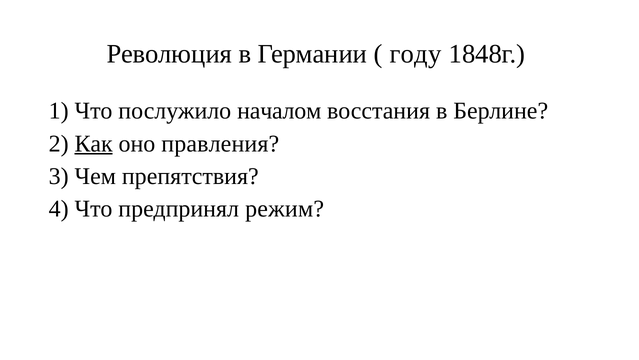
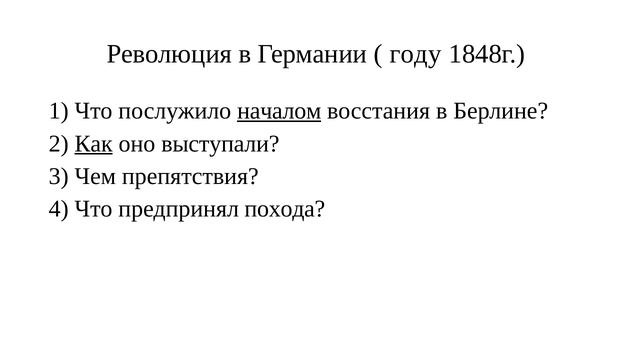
началом underline: none -> present
правления: правления -> выступали
режим: режим -> похода
